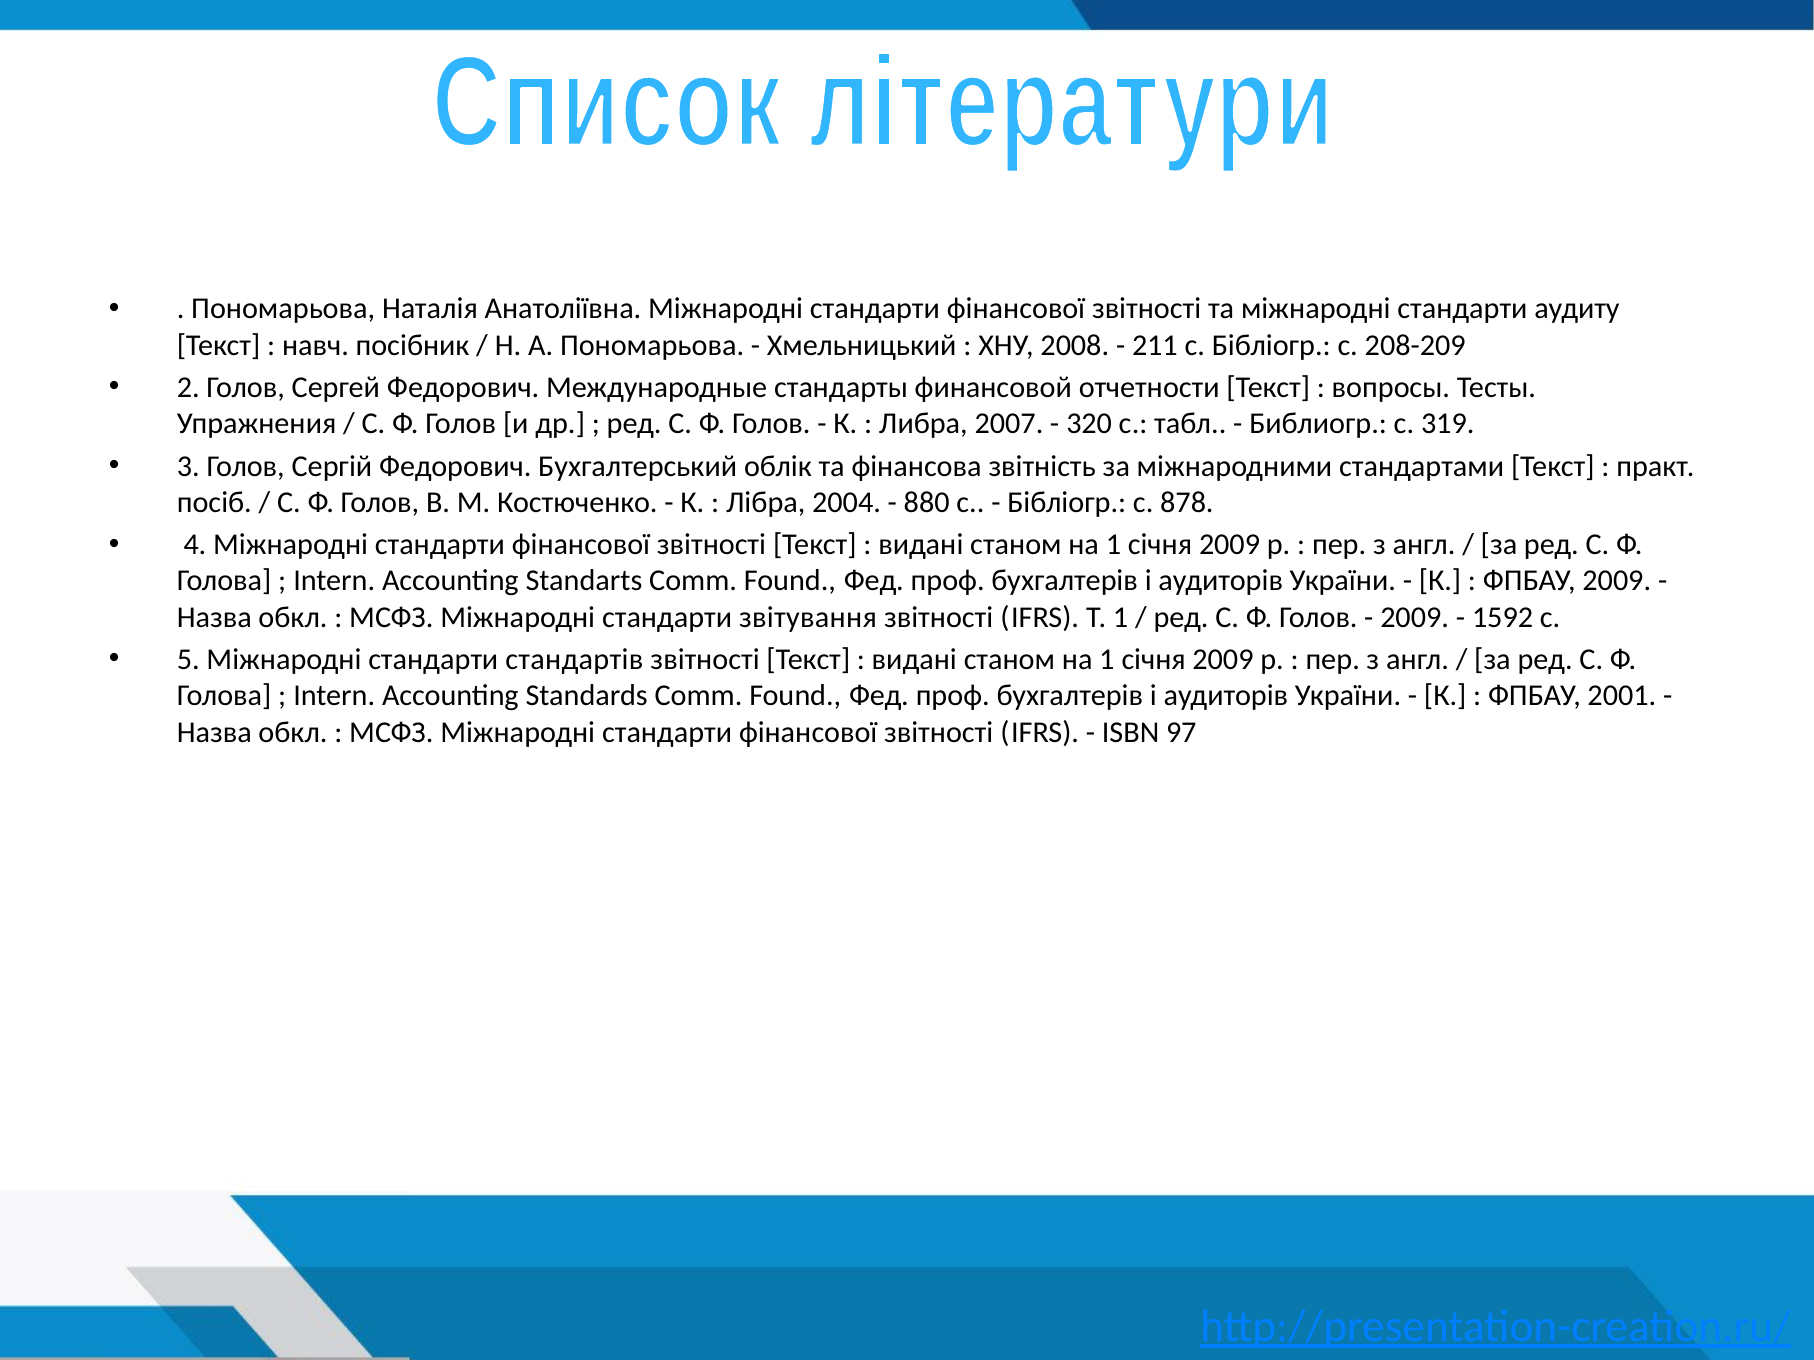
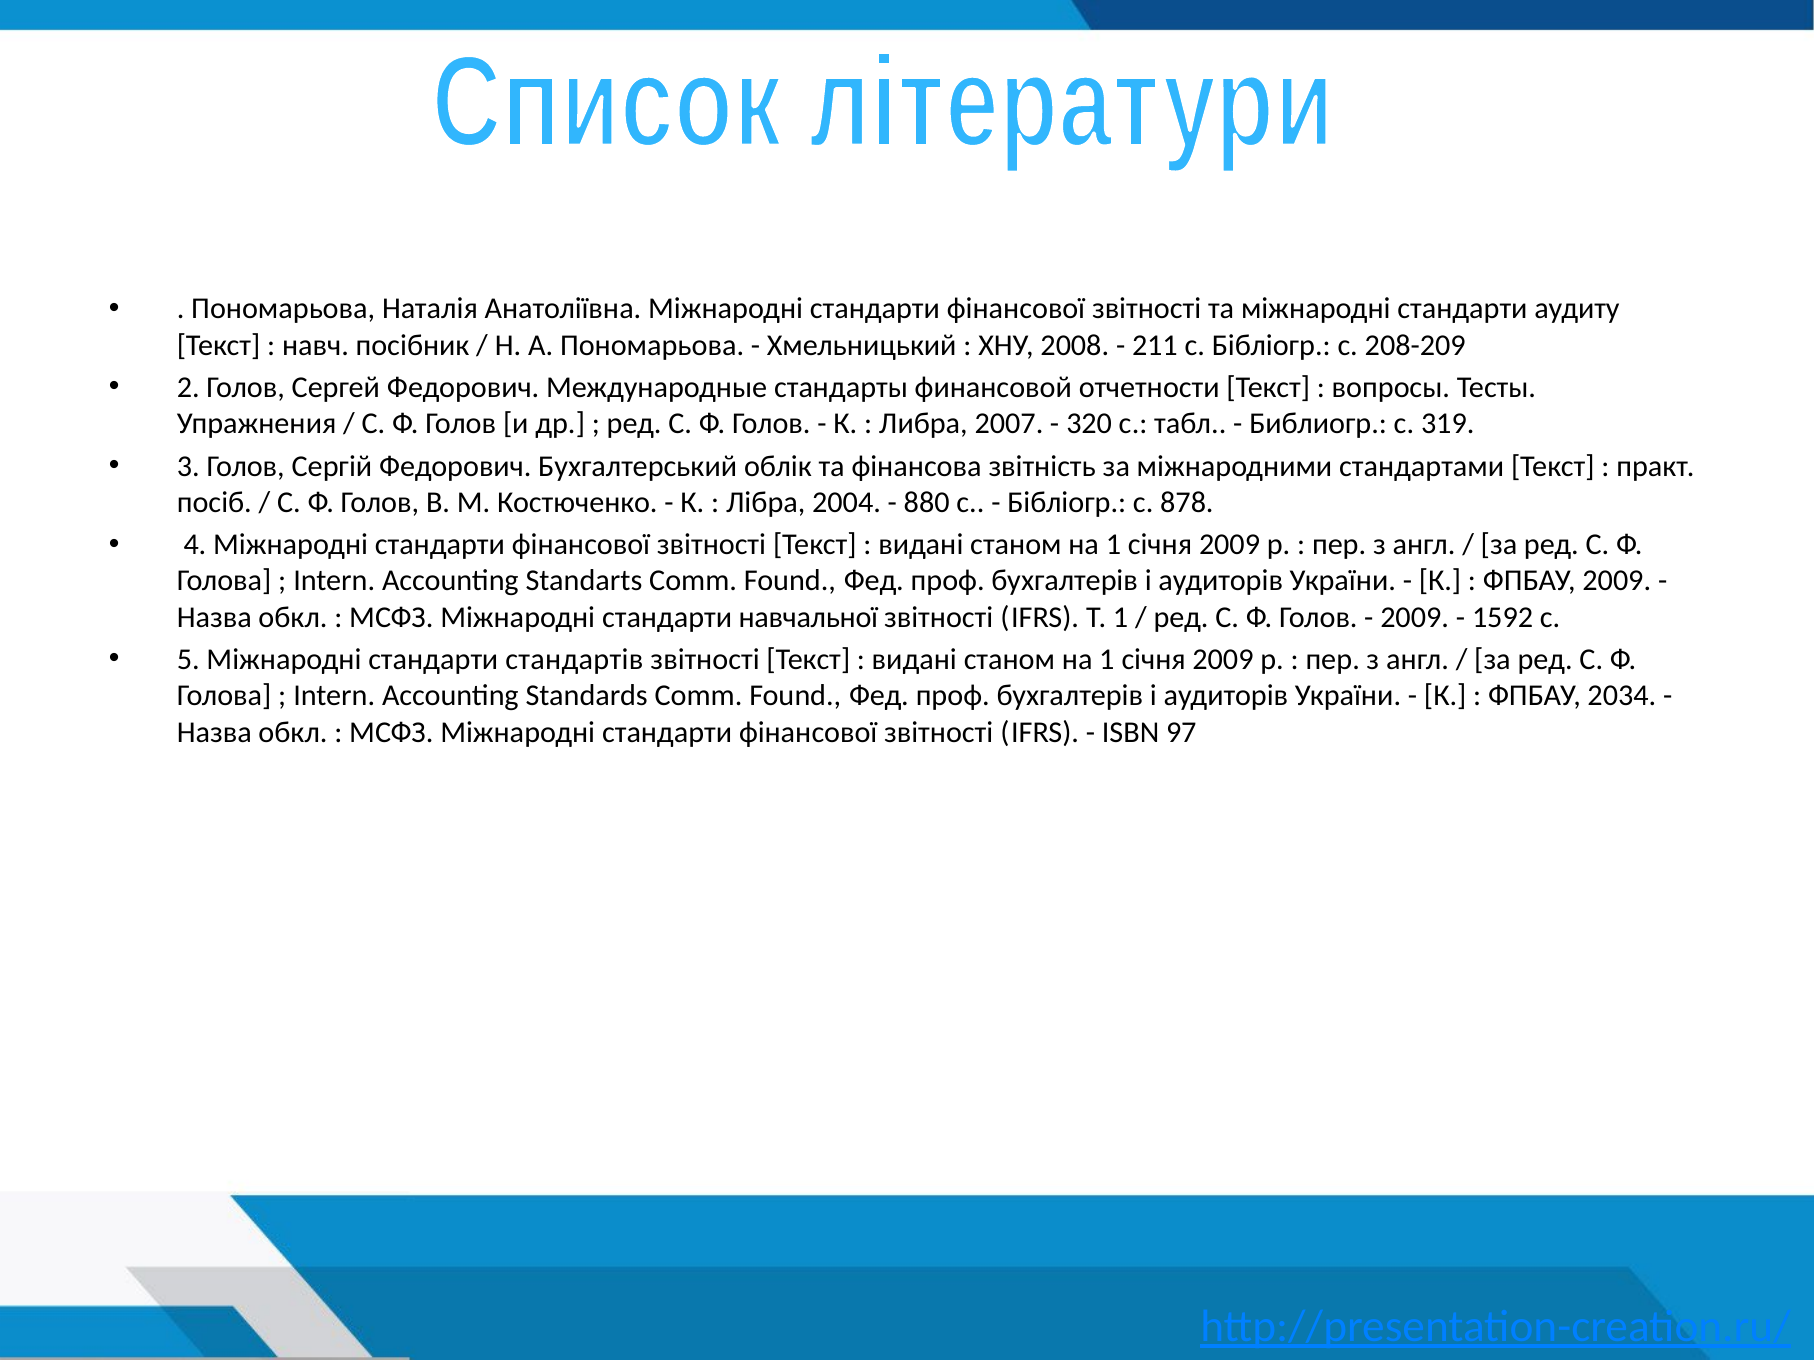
звітування: звітування -> навчальної
2001: 2001 -> 2034
